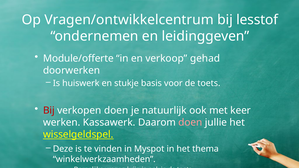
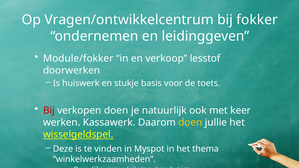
lesstof: lesstof -> fokker
Module/offerte: Module/offerte -> Module/fokker
gehad: gehad -> lesstof
doen at (190, 123) colour: pink -> yellow
